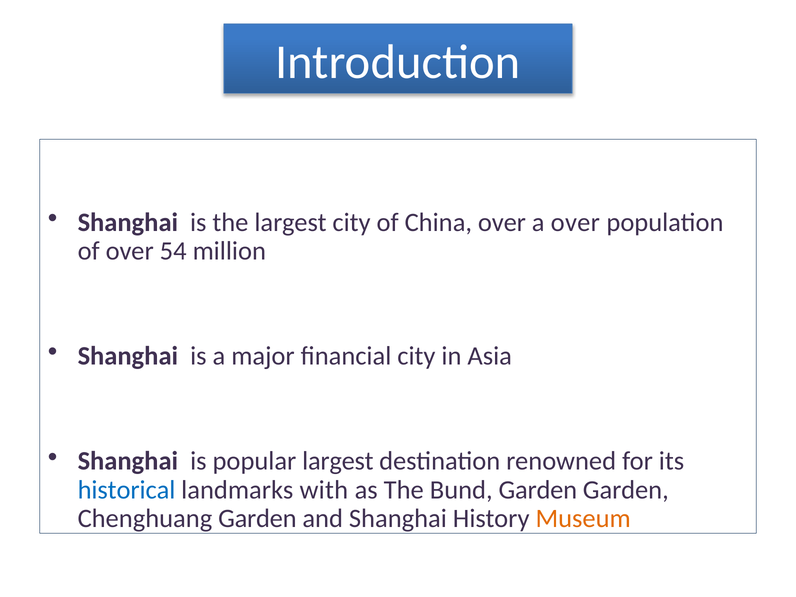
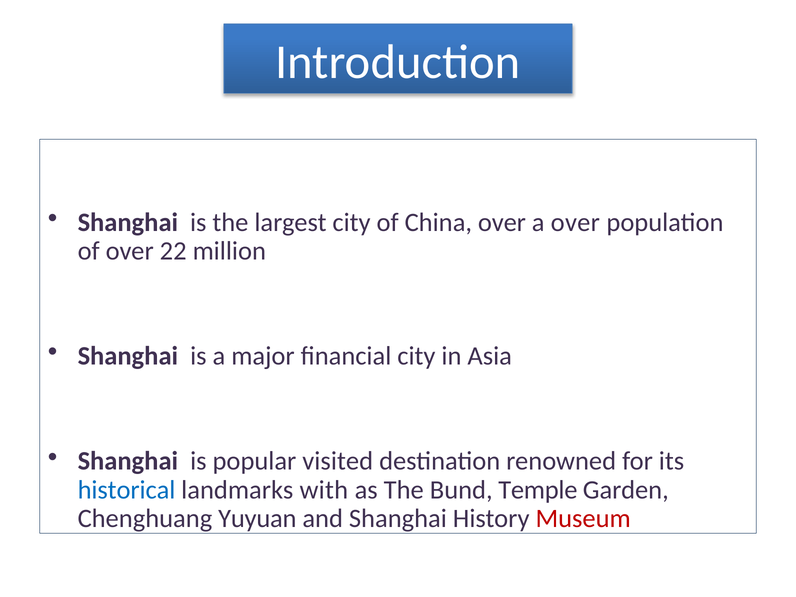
54: 54 -> 22
popular largest: largest -> visited
Bund Garden: Garden -> Temple
Chenghuang Garden: Garden -> Yuyuan
Museum colour: orange -> red
